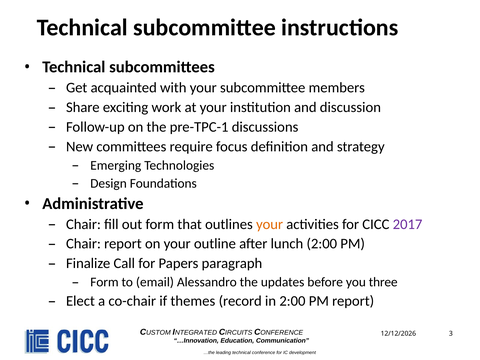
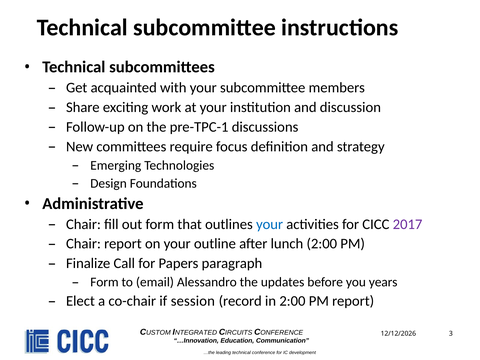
your at (270, 224) colour: orange -> blue
three: three -> years
themes: themes -> session
